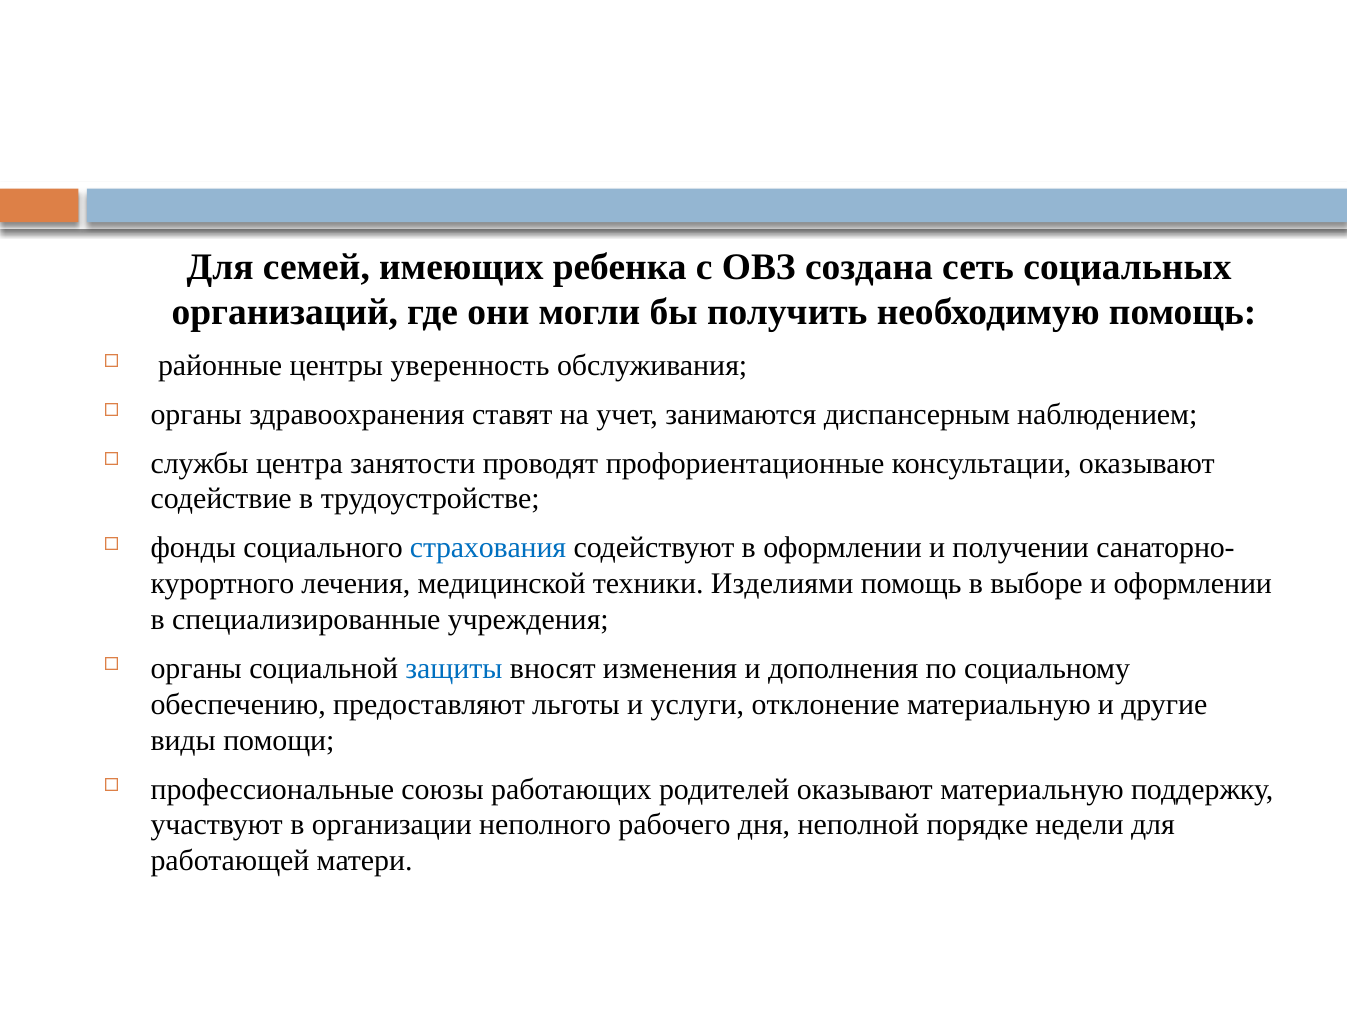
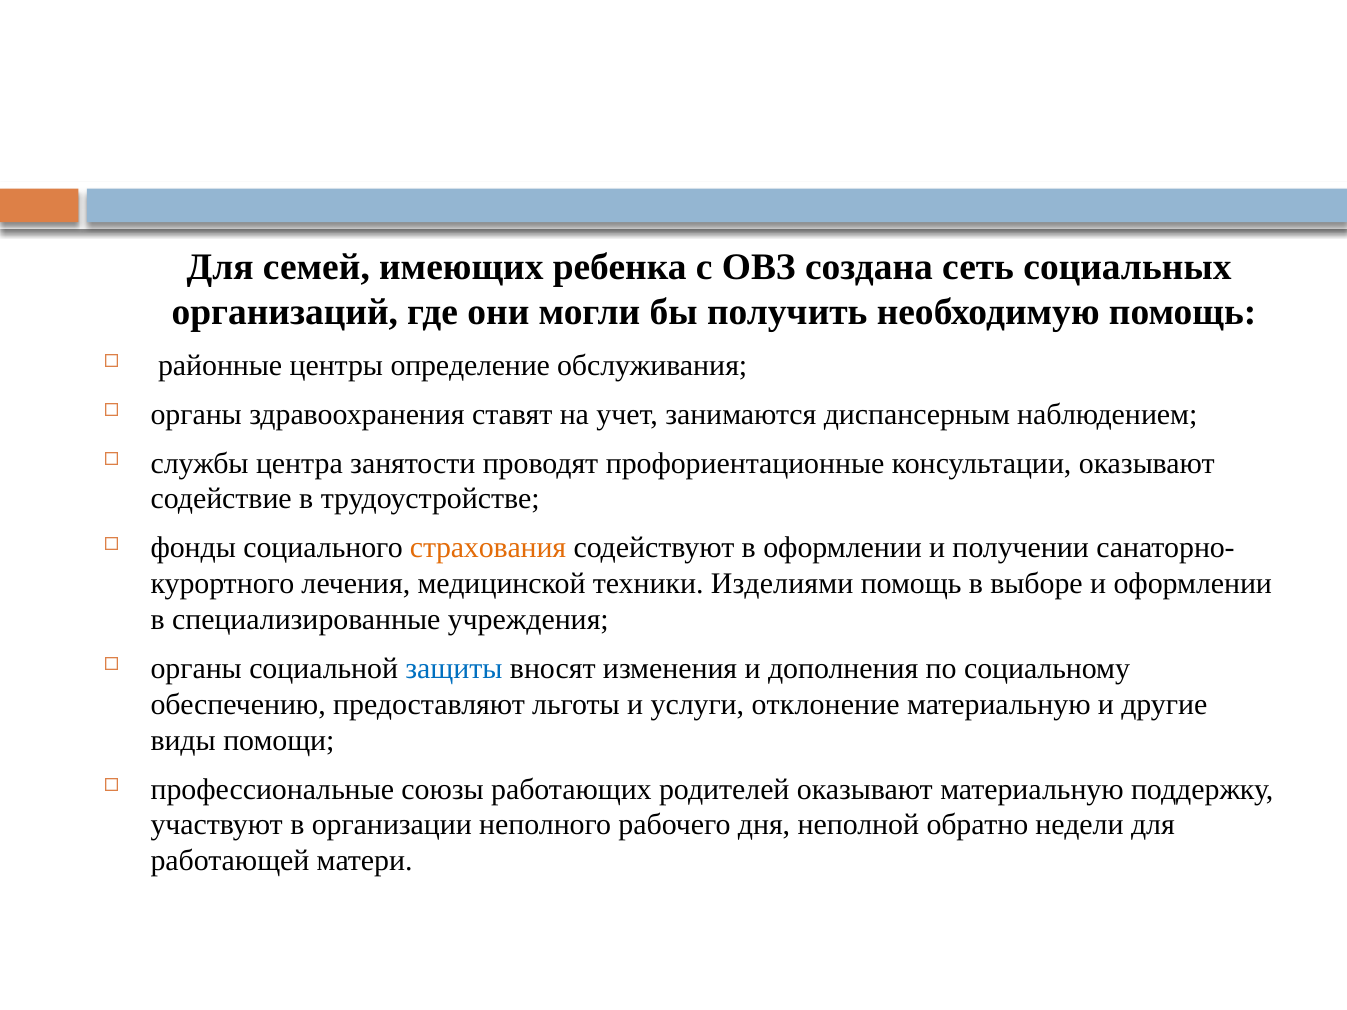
уверенность: уверенность -> определение
страхования colour: blue -> orange
порядке: порядке -> обратно
